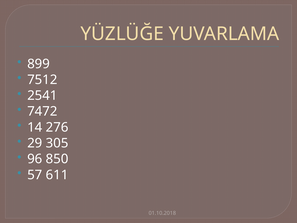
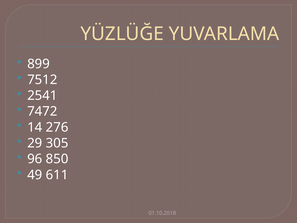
57: 57 -> 49
